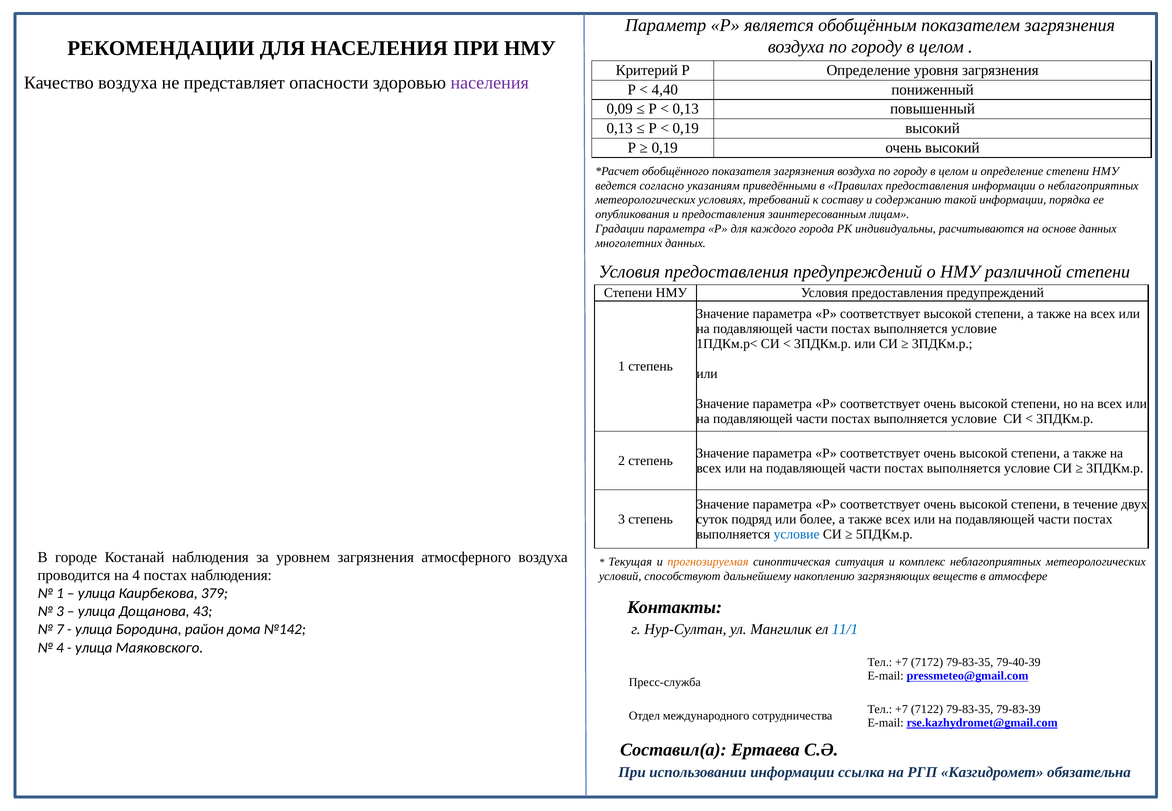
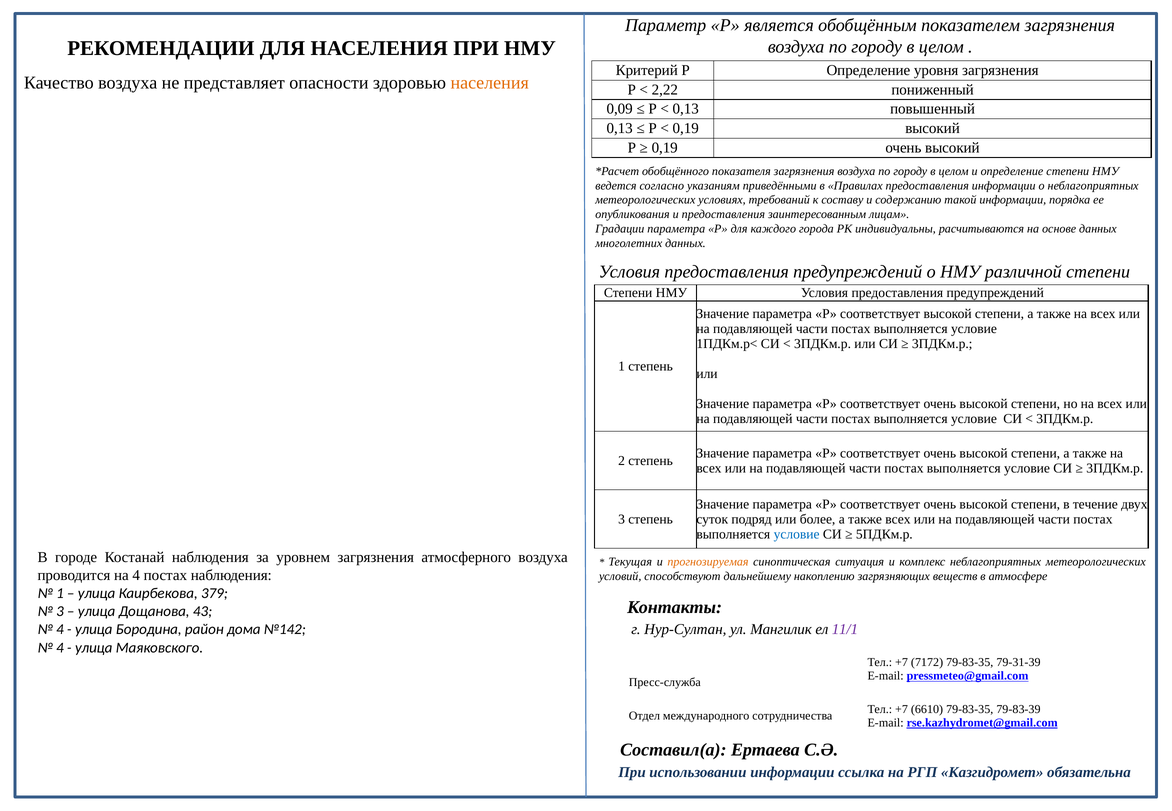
населения at (490, 83) colour: purple -> orange
4,40: 4,40 -> 2,22
11/1 colour: blue -> purple
7 at (60, 630): 7 -> 4
79-40-39: 79-40-39 -> 79-31-39
7122: 7122 -> 6610
